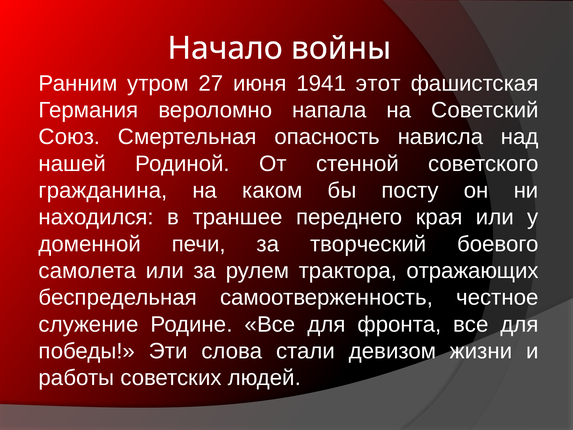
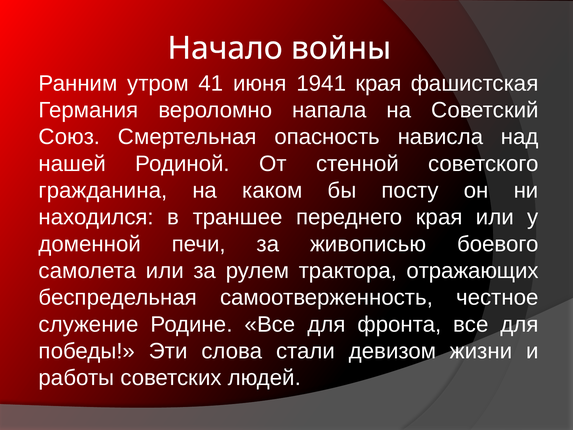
27: 27 -> 41
1941 этот: этот -> края
творческий: творческий -> живописью
